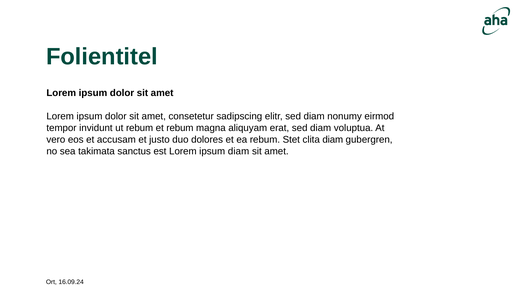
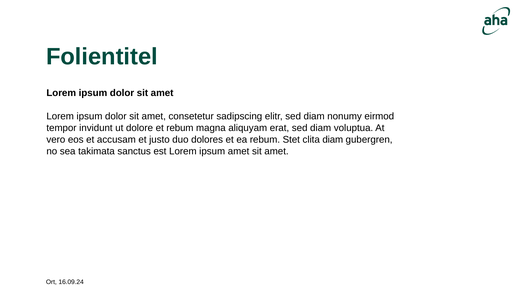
ut rebum: rebum -> dolore
ipsum diam: diam -> amet
